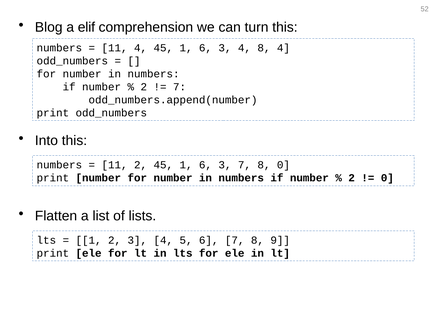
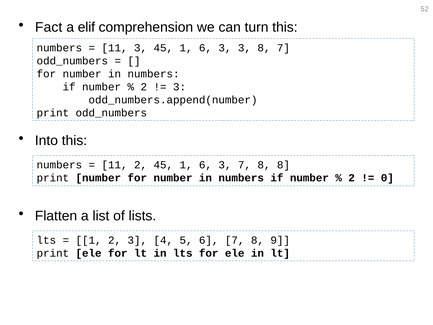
Blog: Blog -> Fact
11 4: 4 -> 3
6 3 4: 4 -> 3
8 4: 4 -> 7
7 at (180, 87): 7 -> 3
8 0: 0 -> 8
